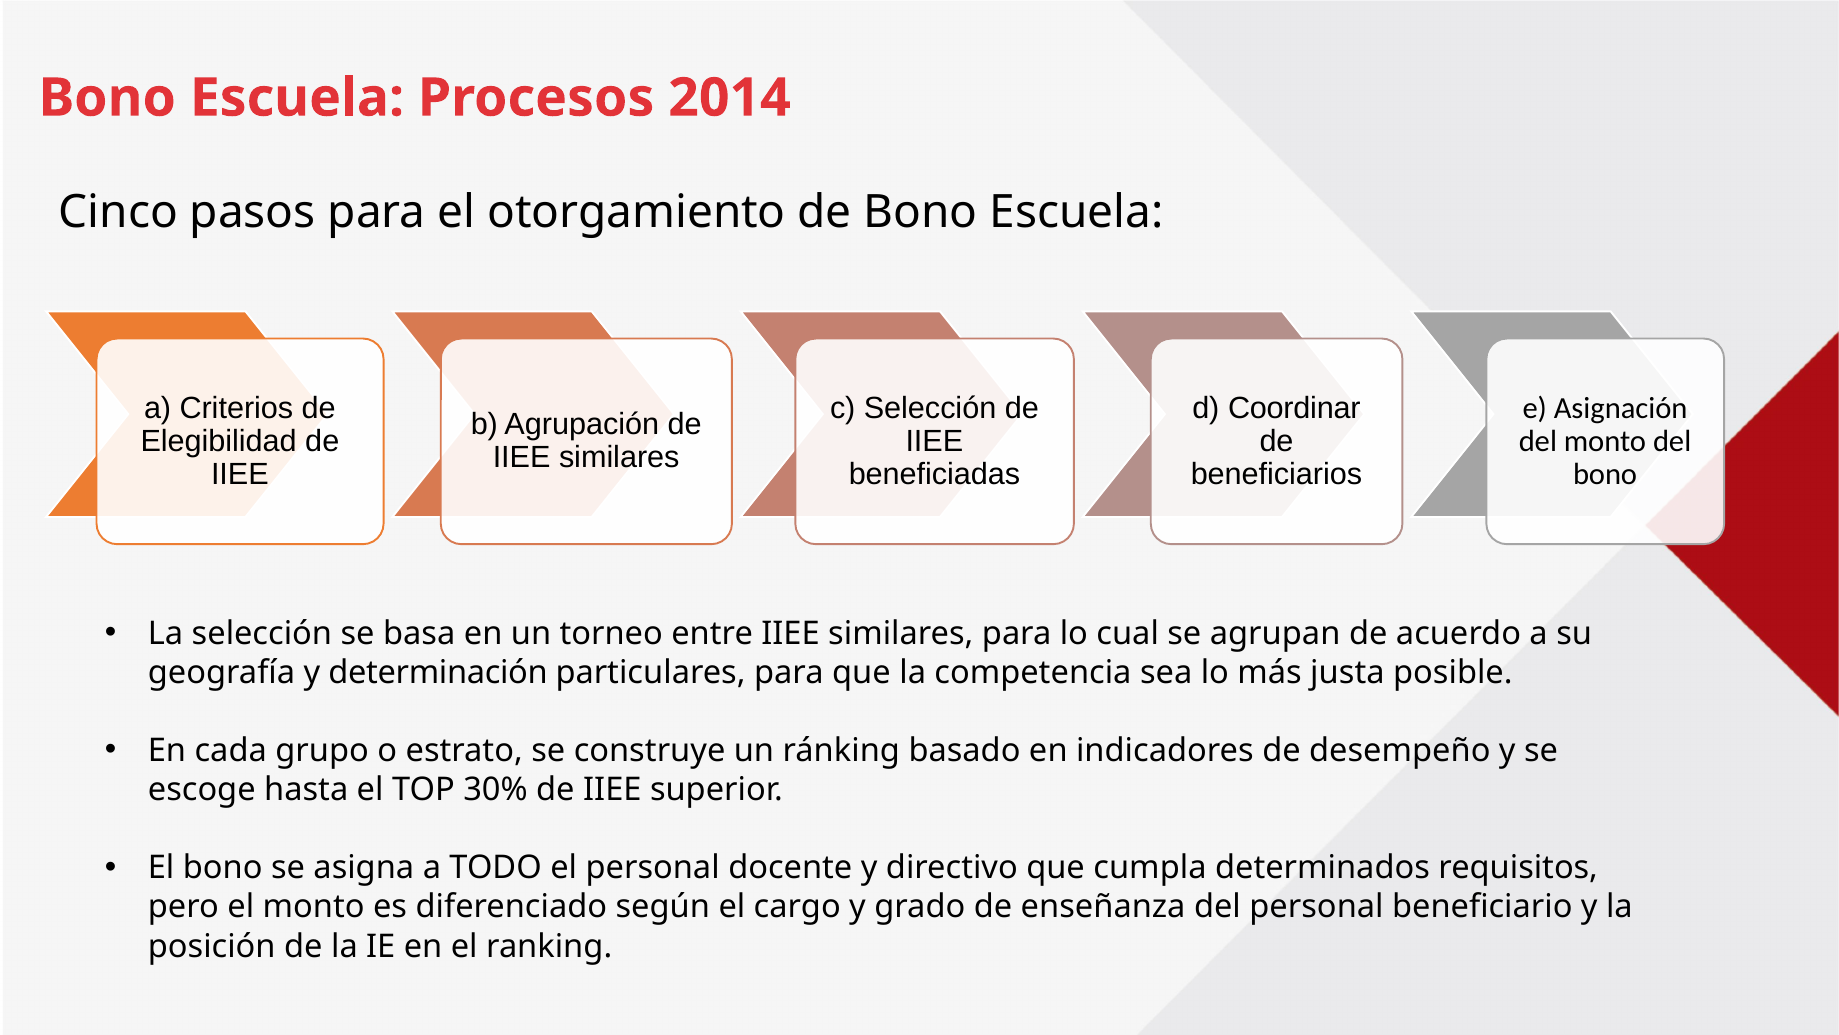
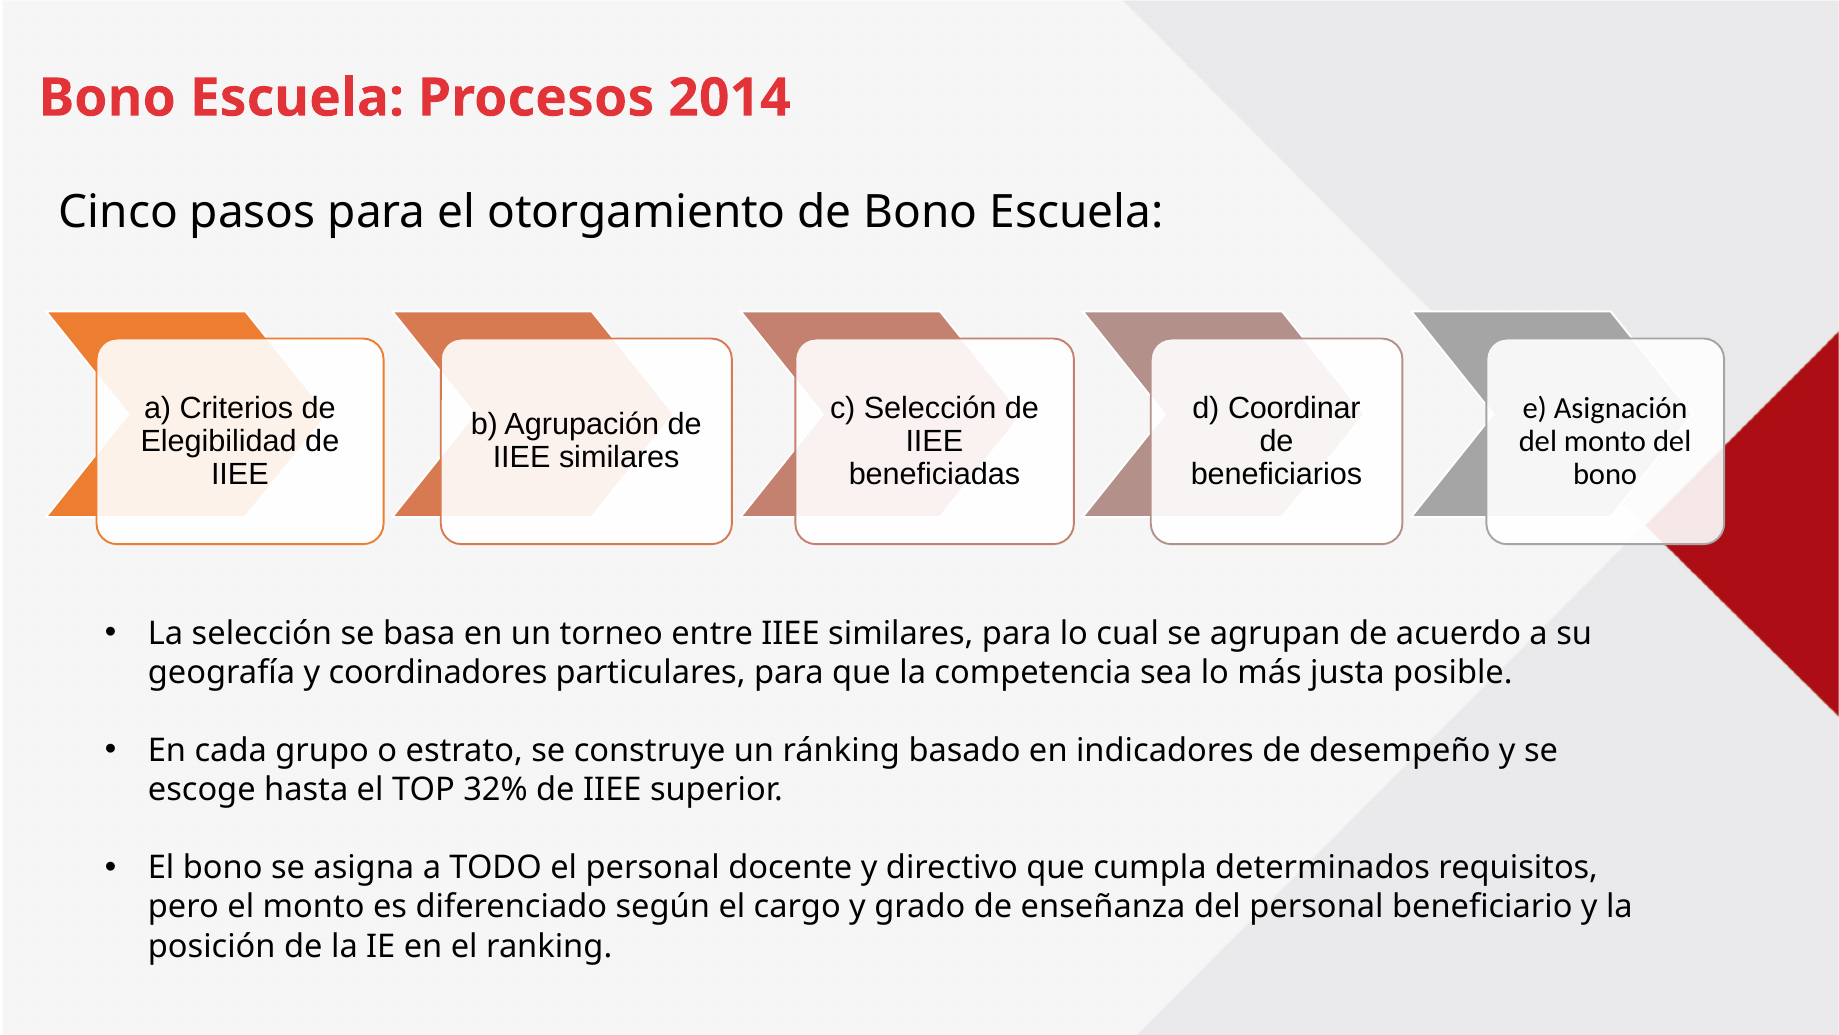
determinación: determinación -> coordinadores
30%: 30% -> 32%
